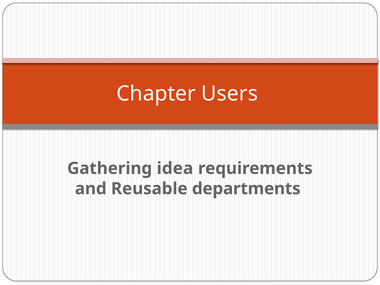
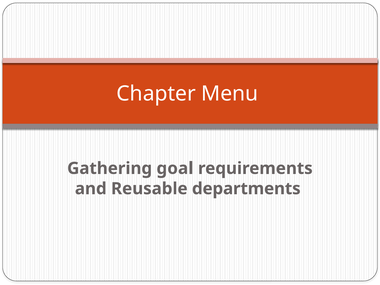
Users: Users -> Menu
idea: idea -> goal
